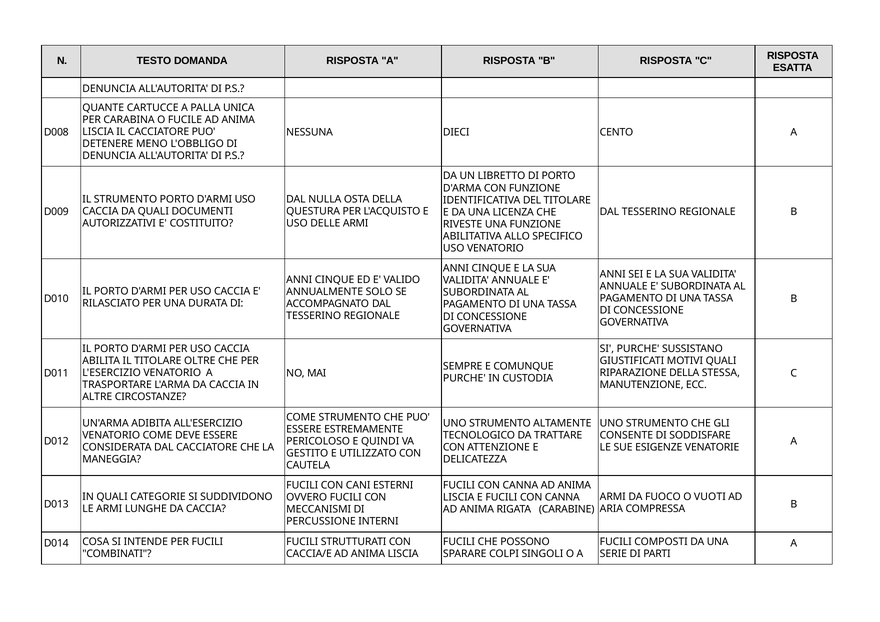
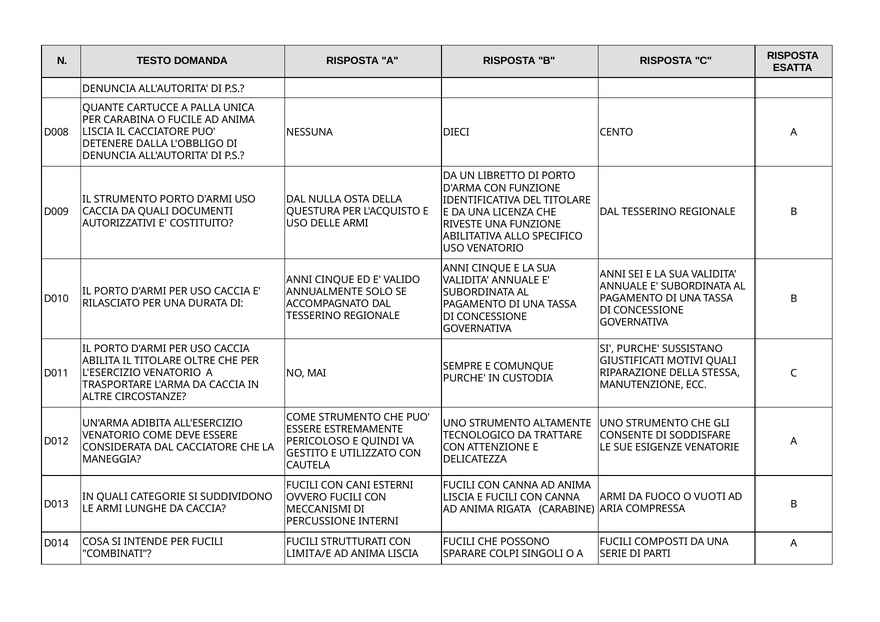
MENO: MENO -> DALLA
CACCIA/E: CACCIA/E -> LIMITA/E
